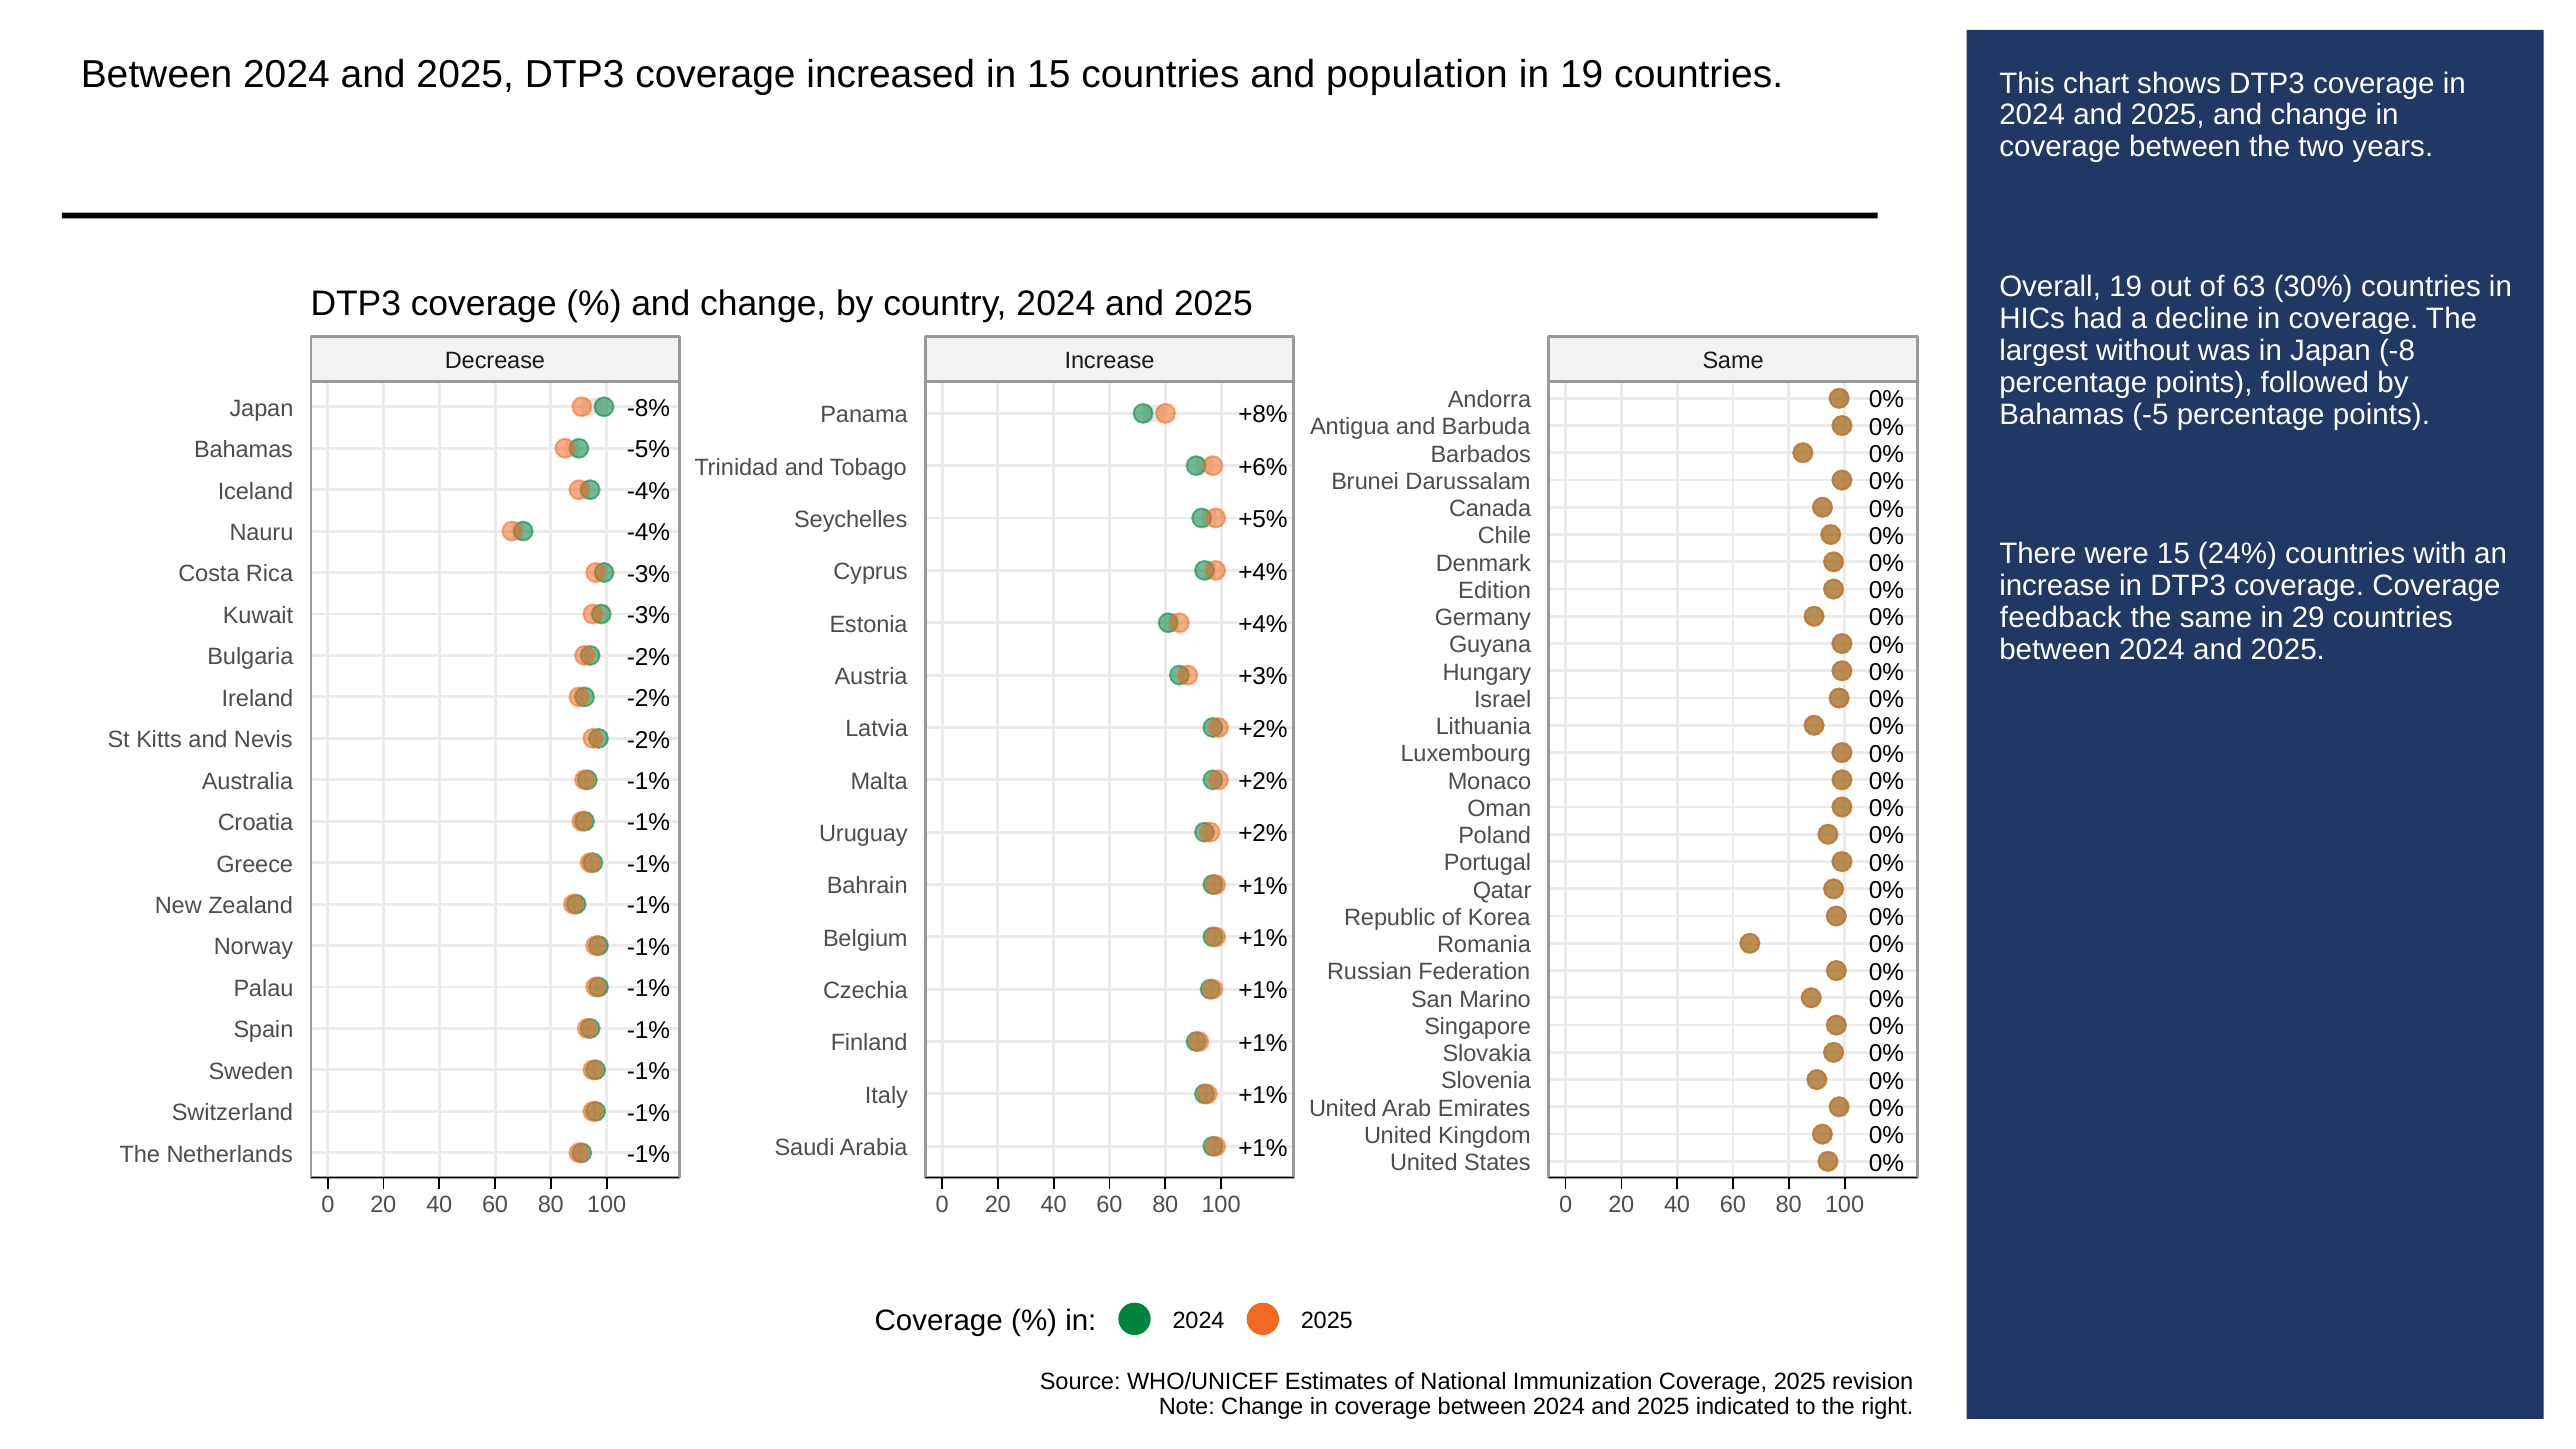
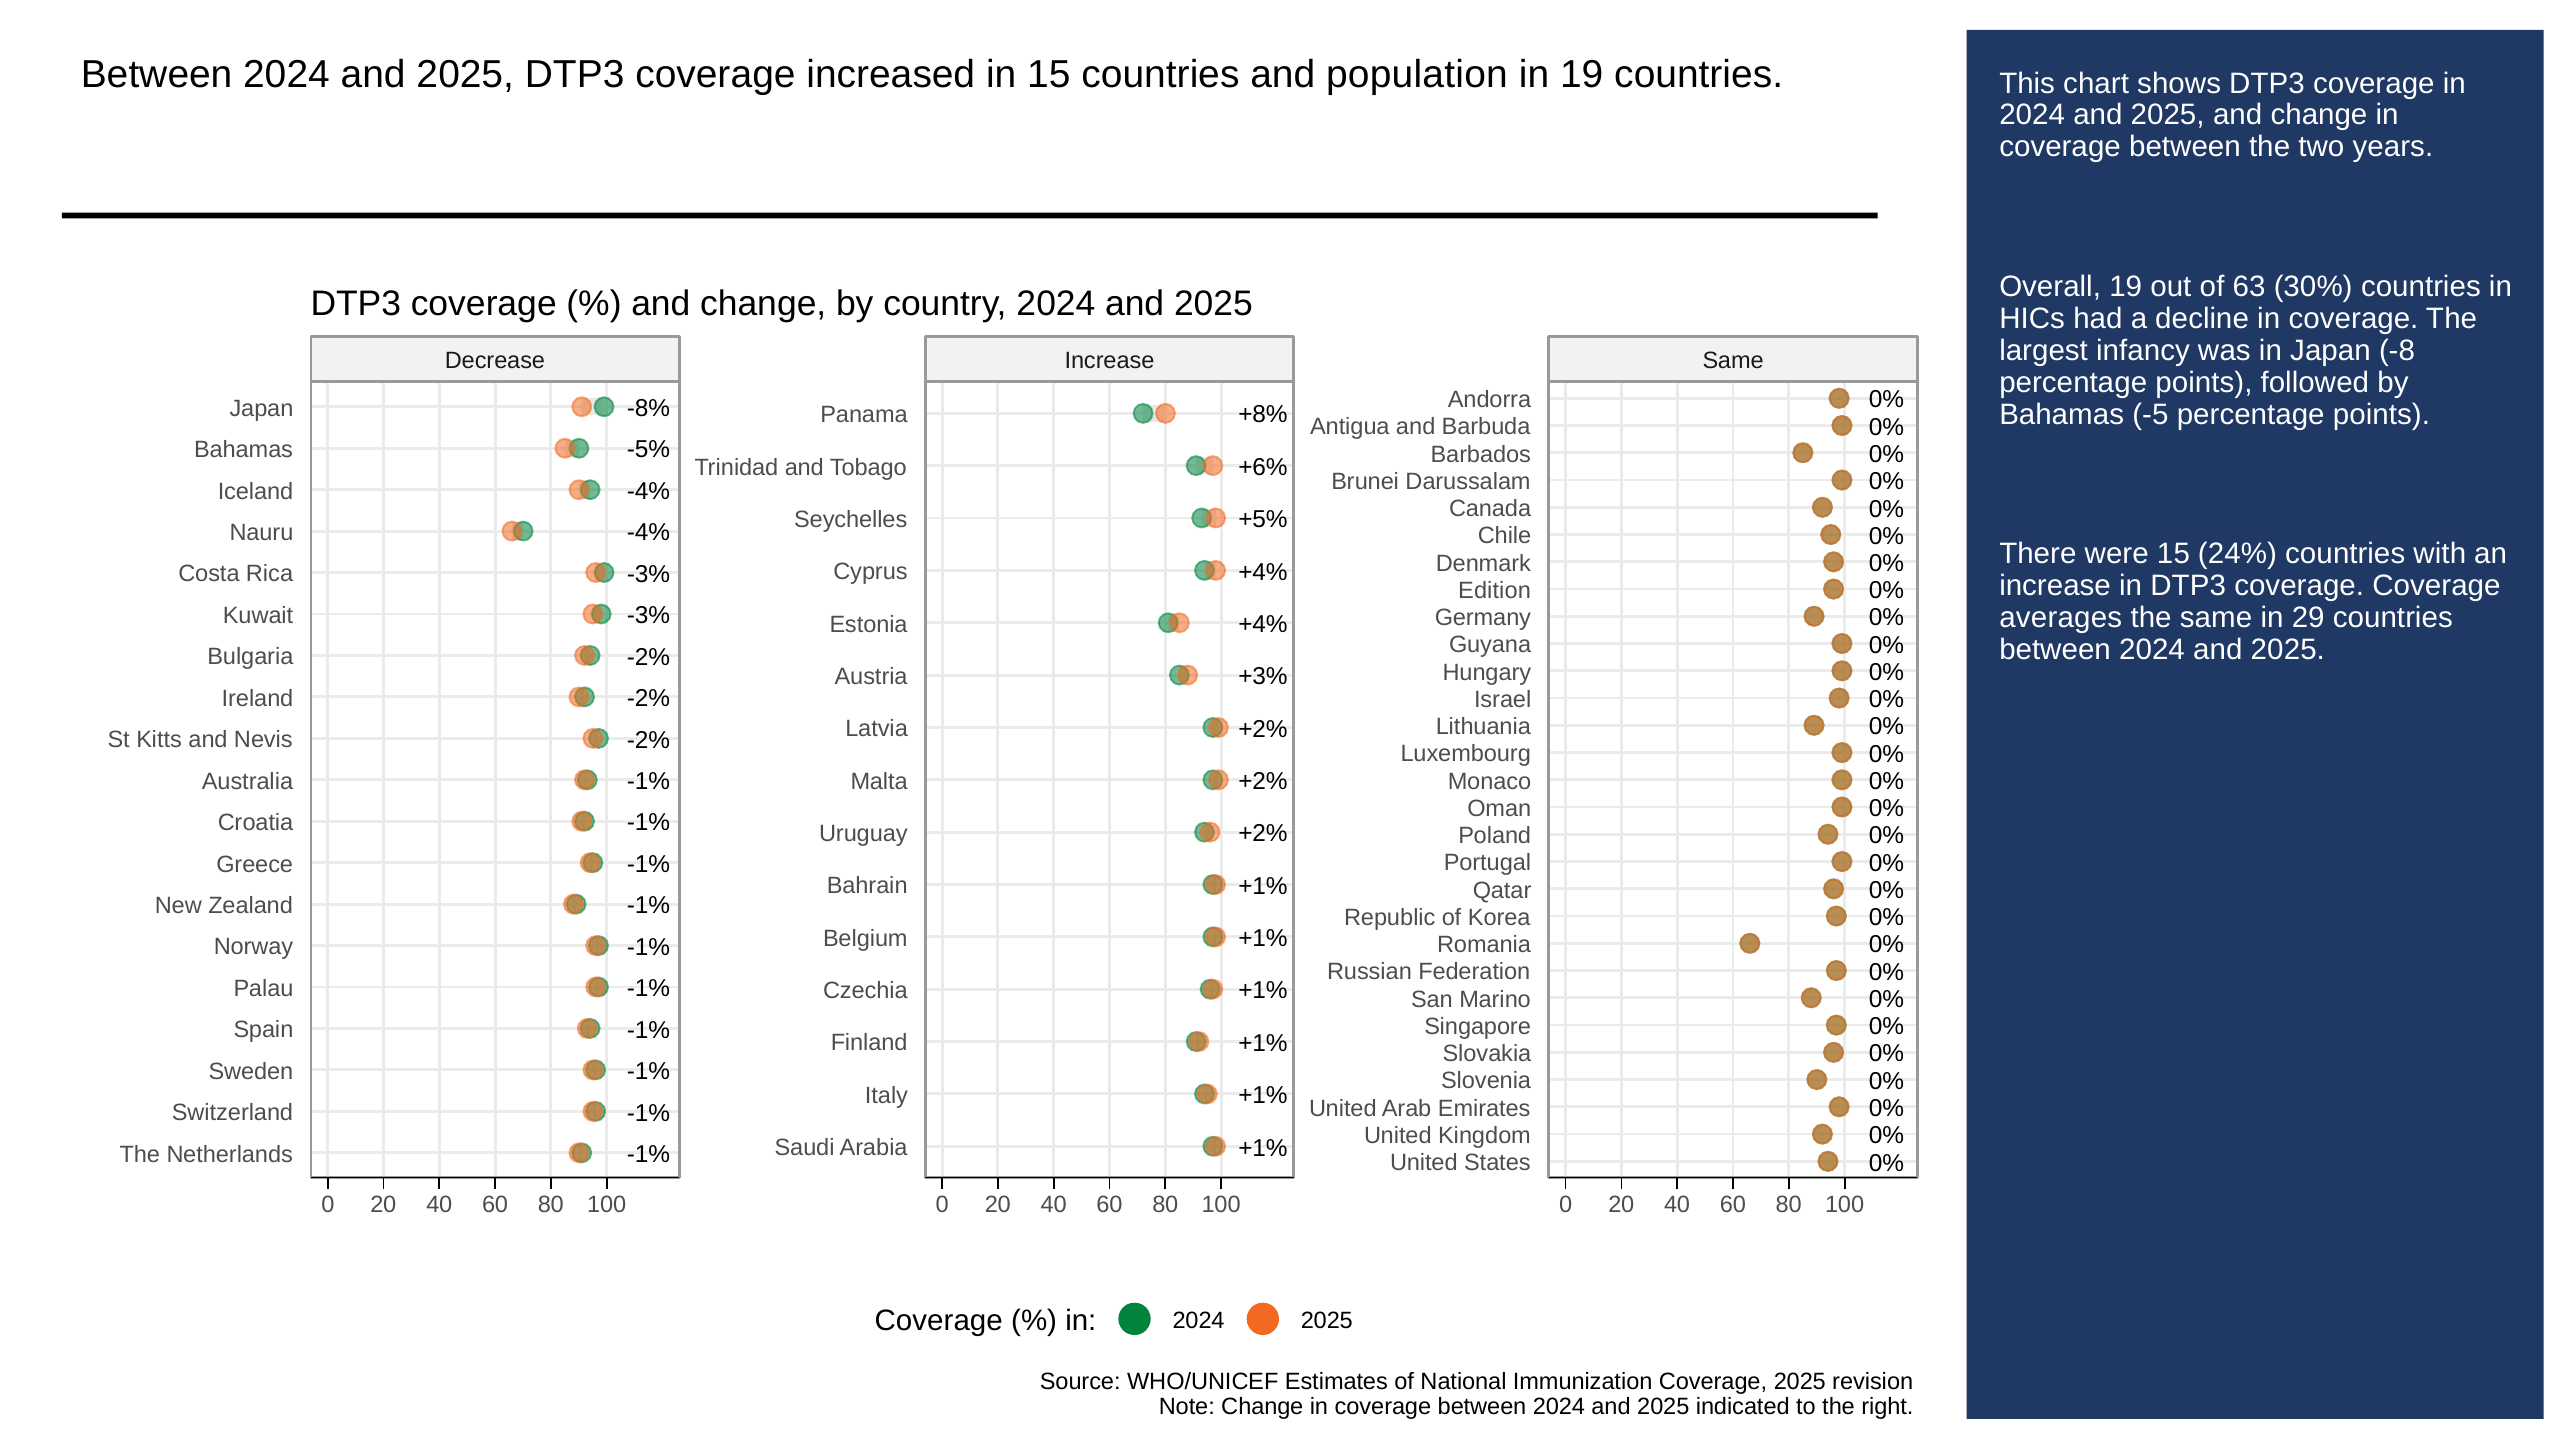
without: without -> infancy
feedback: feedback -> averages
